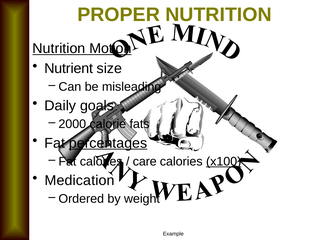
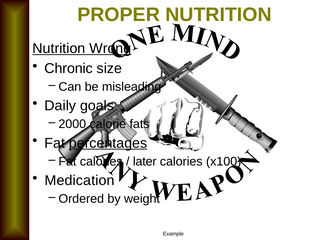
Motion: Motion -> Wrong
Nutrient: Nutrient -> Chronic
care: care -> later
x100 underline: present -> none
